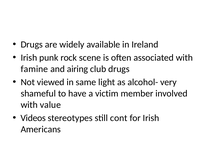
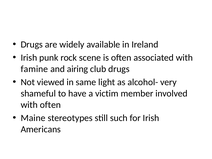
with value: value -> often
Videos: Videos -> Maine
cont: cont -> such
